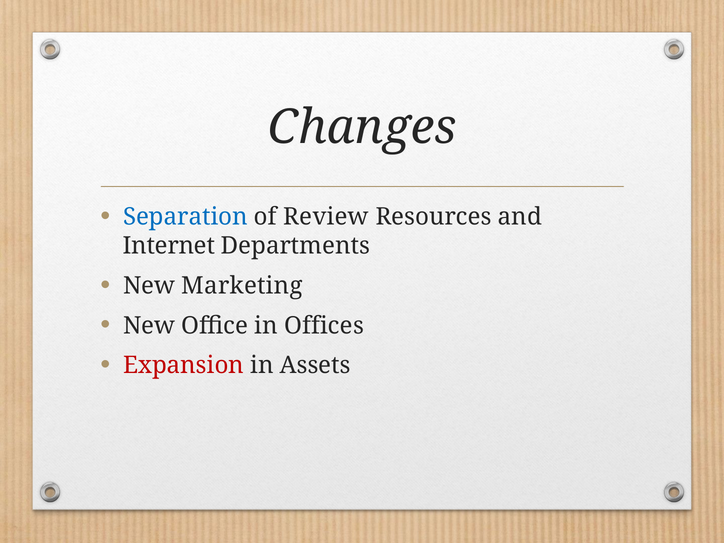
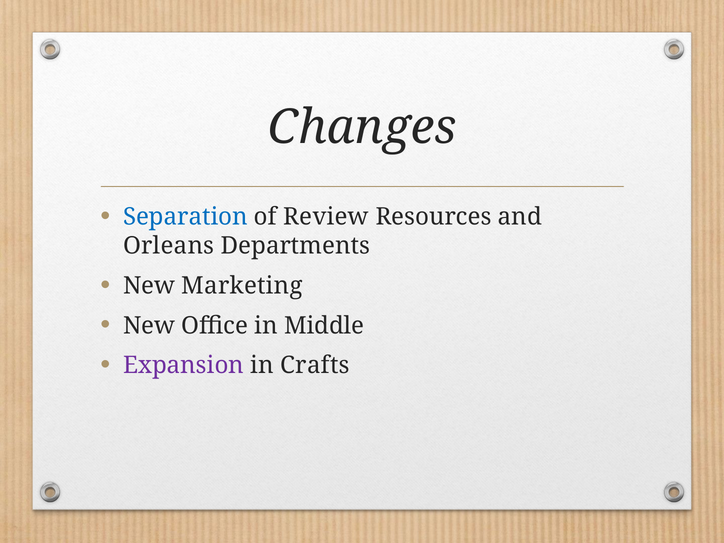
Internet: Internet -> Orleans
Offices: Offices -> Middle
Expansion colour: red -> purple
Assets: Assets -> Crafts
